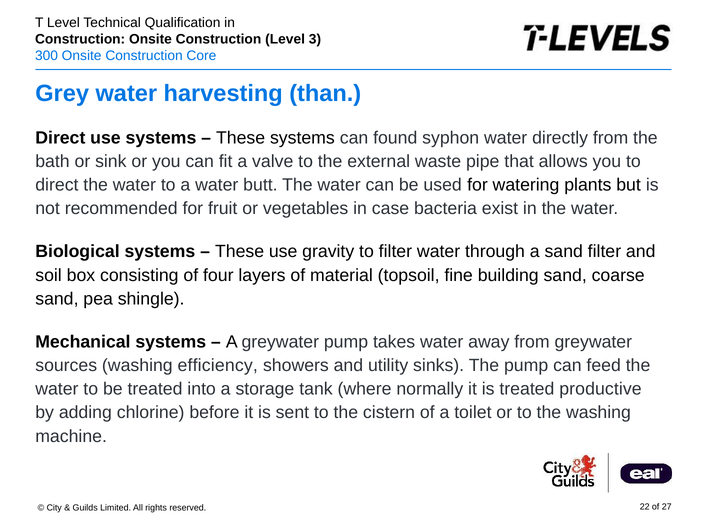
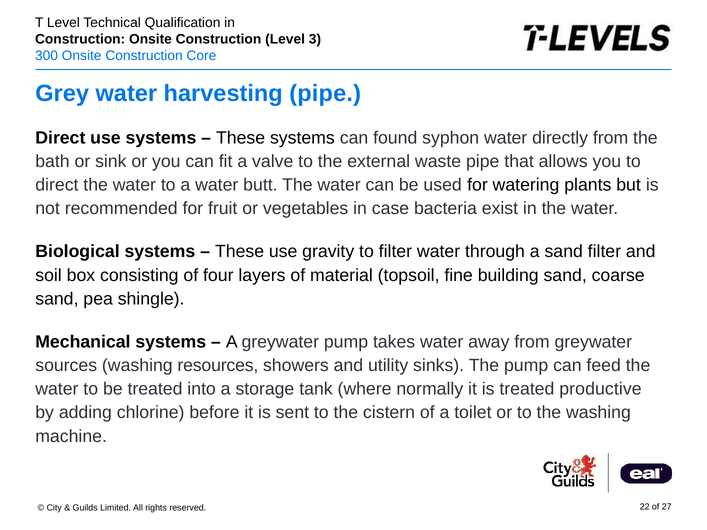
harvesting than: than -> pipe
efficiency: efficiency -> resources
